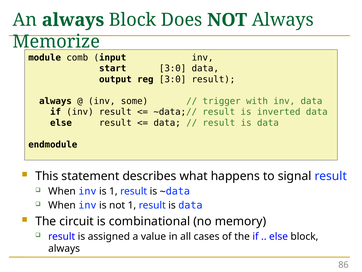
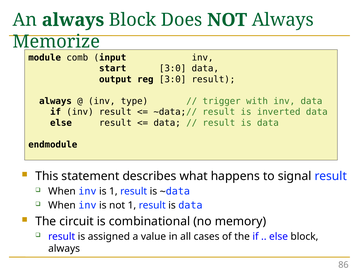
some: some -> type
